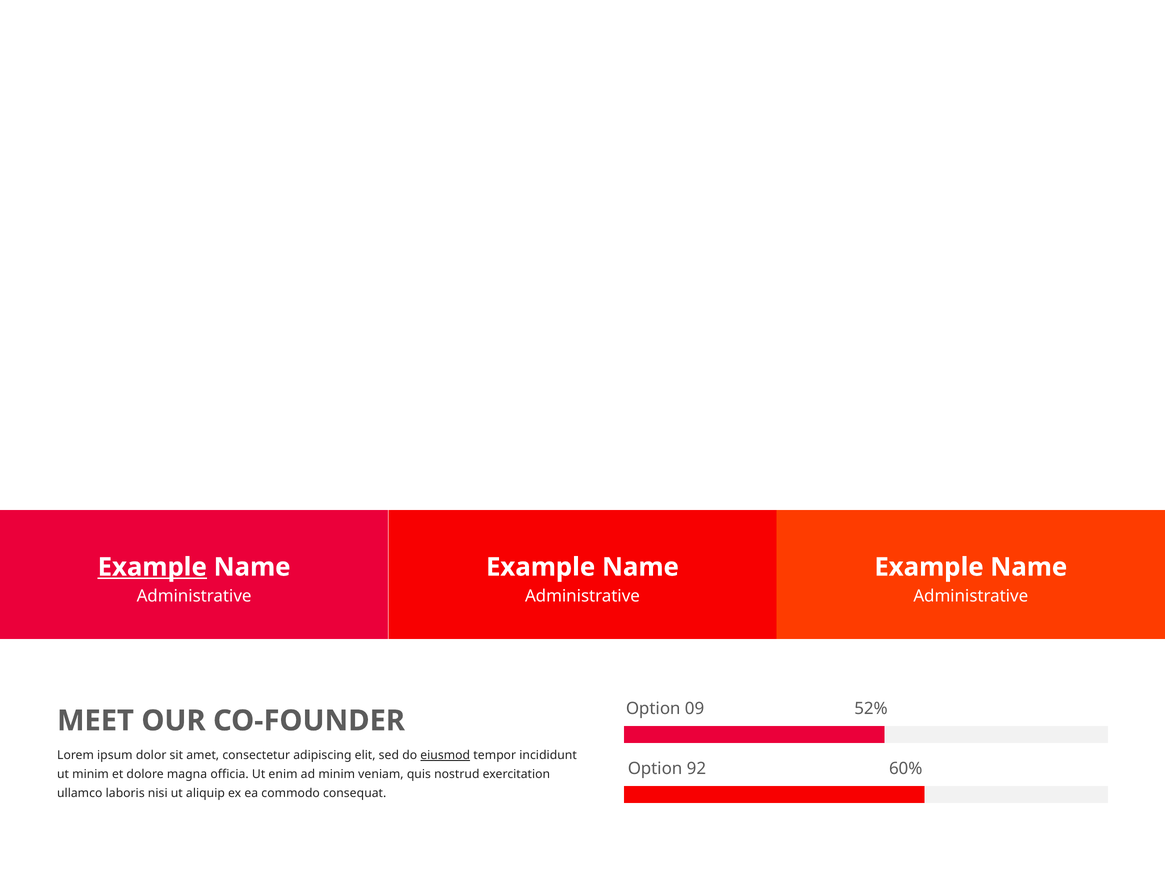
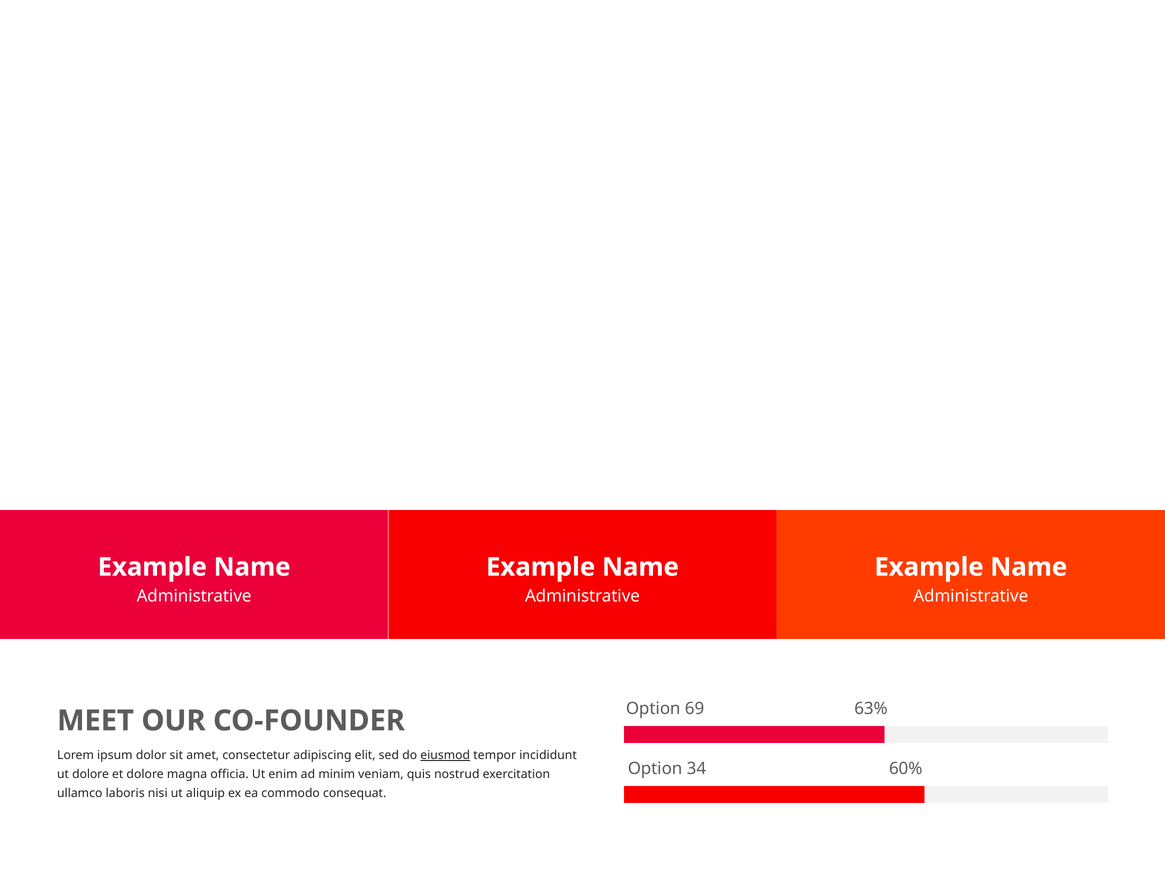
Example at (152, 567) underline: present -> none
09: 09 -> 69
52%: 52% -> 63%
92: 92 -> 34
ut minim: minim -> dolore
